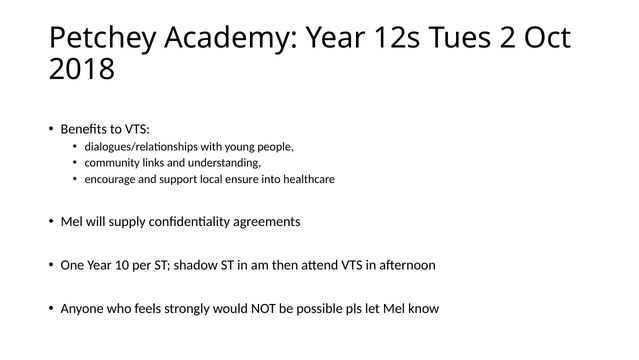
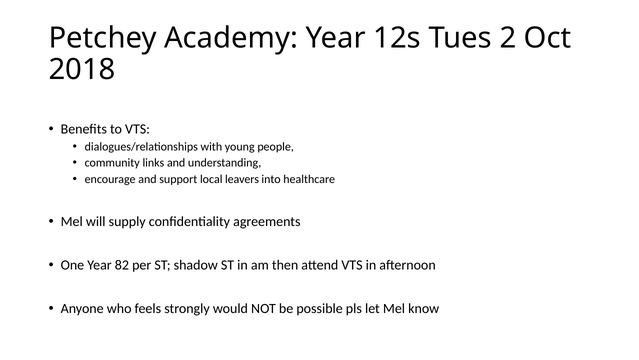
ensure: ensure -> leavers
10: 10 -> 82
